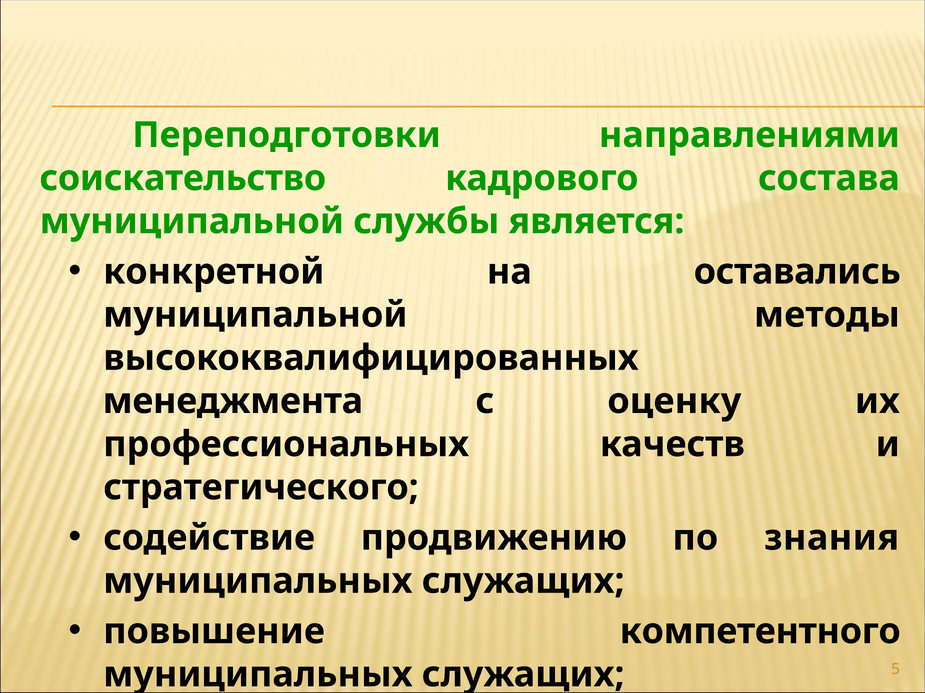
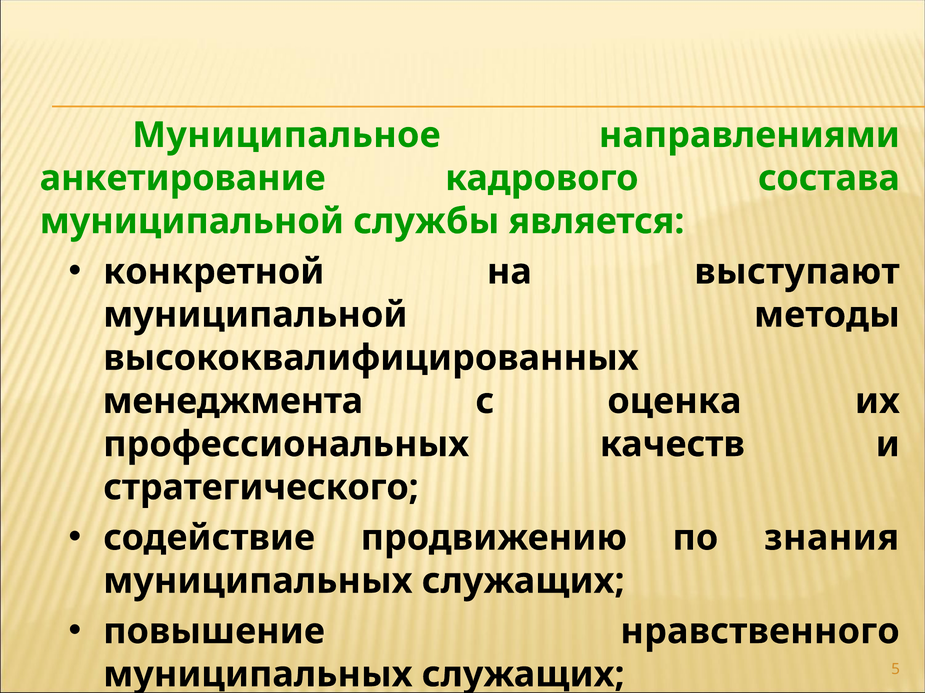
Переподготовки: Переподготовки -> Муниципальное
соискательство: соискательство -> анкетирование
оставались: оставались -> выступают
оценку: оценку -> оценка
компетентного: компетентного -> нравственного
